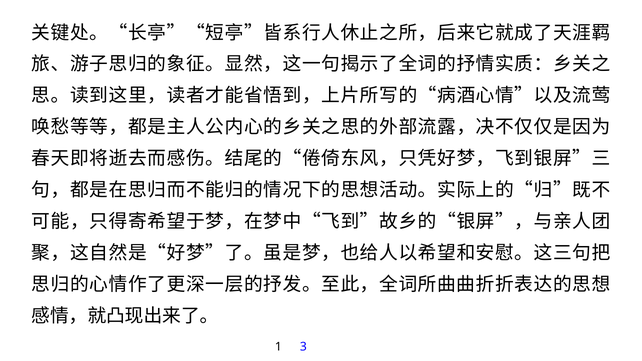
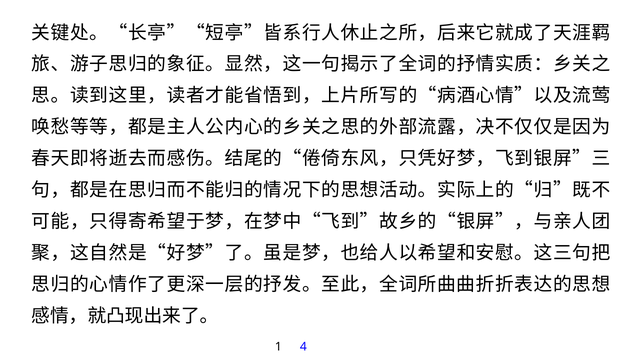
3: 3 -> 4
